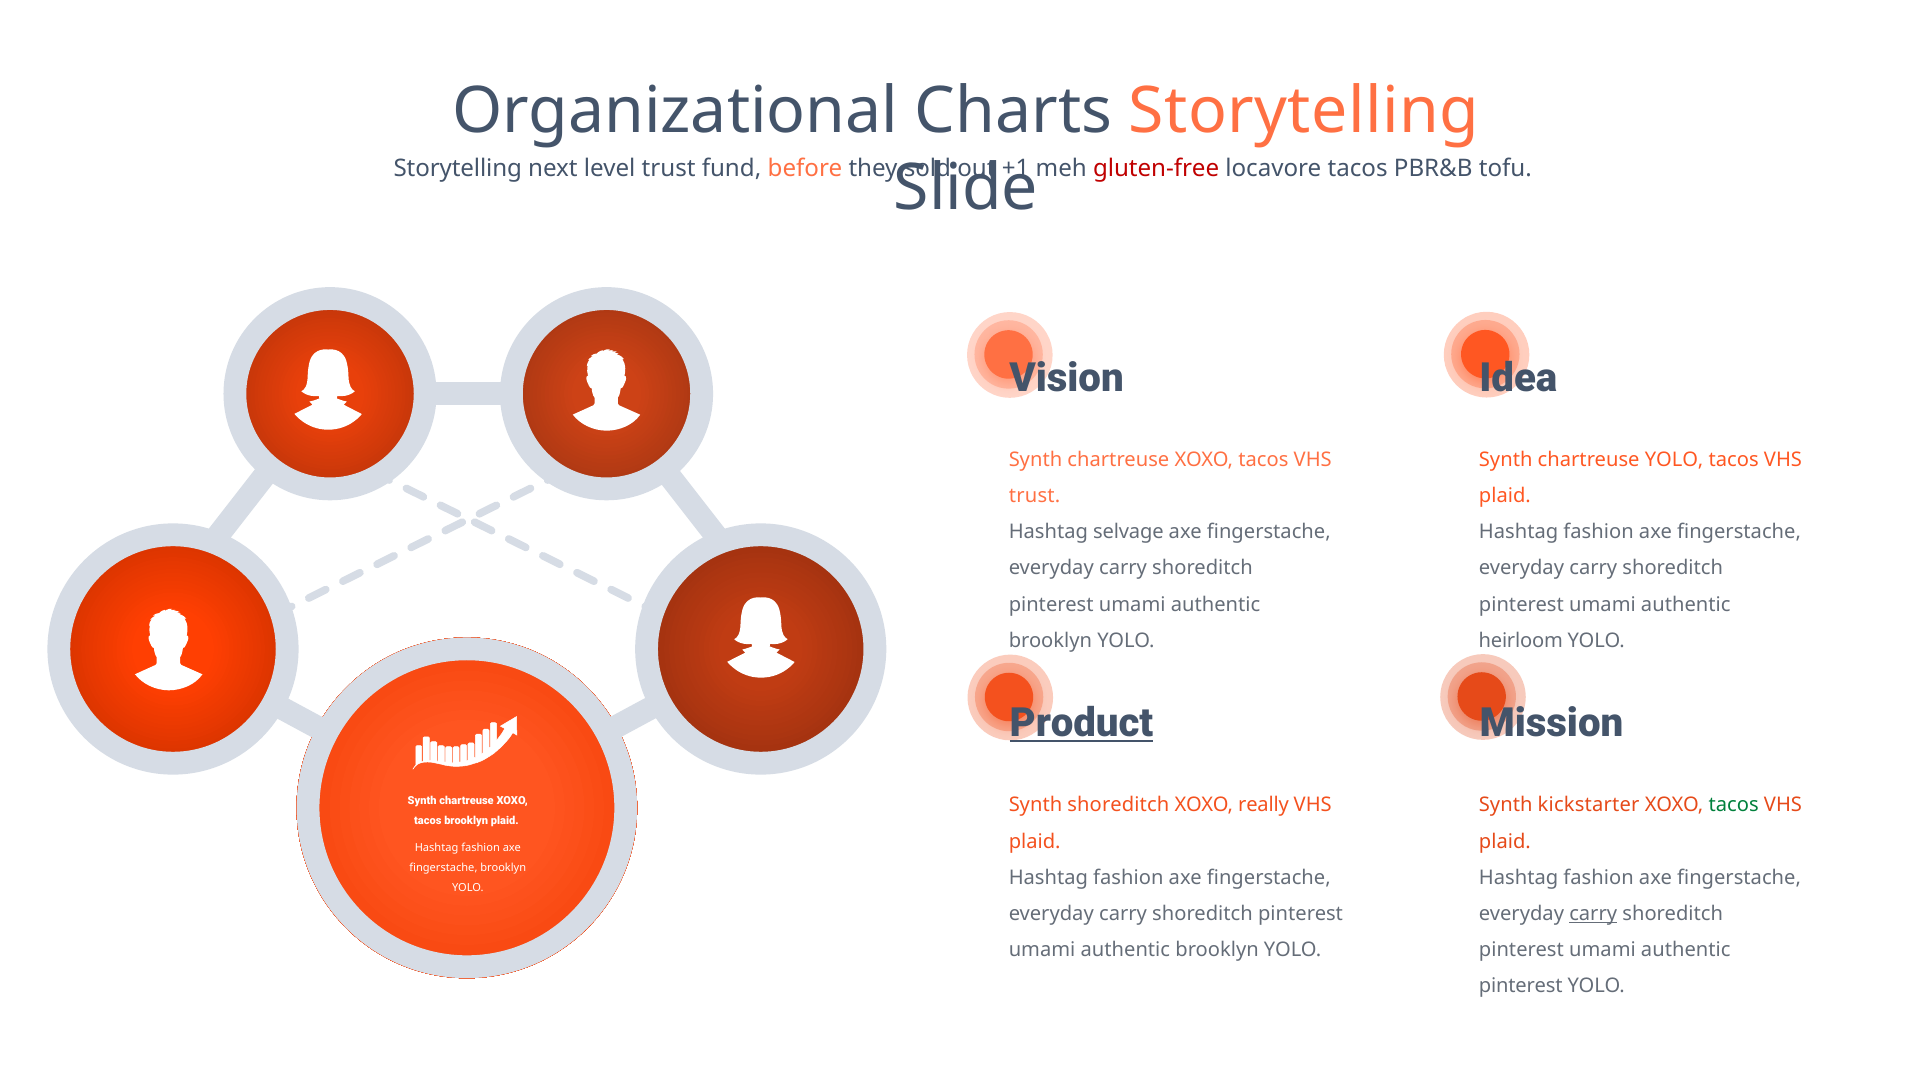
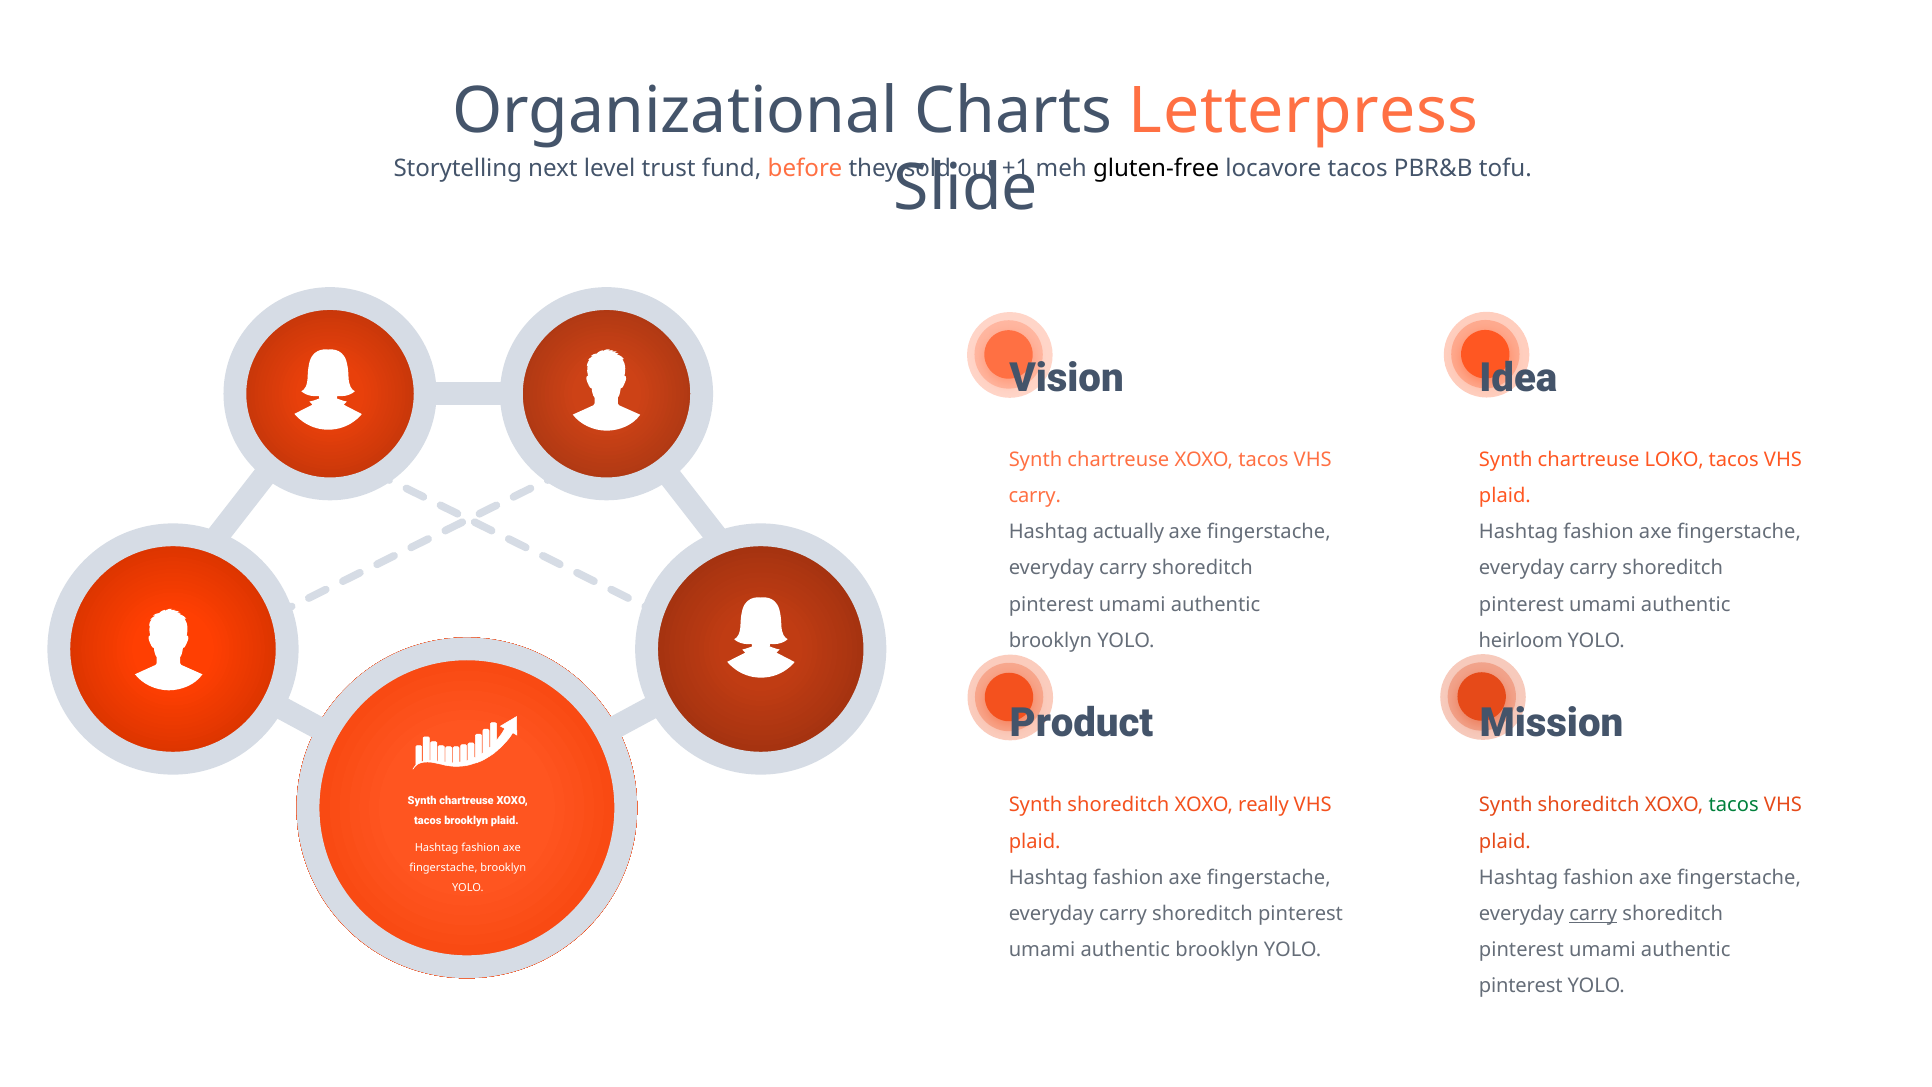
Charts Storytelling: Storytelling -> Letterpress
gluten-free colour: red -> black
chartreuse YOLO: YOLO -> LOKO
trust at (1035, 496): trust -> carry
selvage: selvage -> actually
Product underline: present -> none
kickstarter at (1589, 805): kickstarter -> shoreditch
